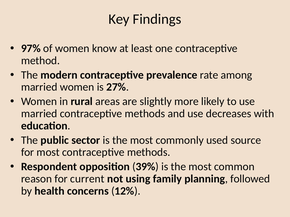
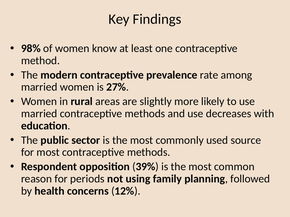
97%: 97% -> 98%
current: current -> periods
